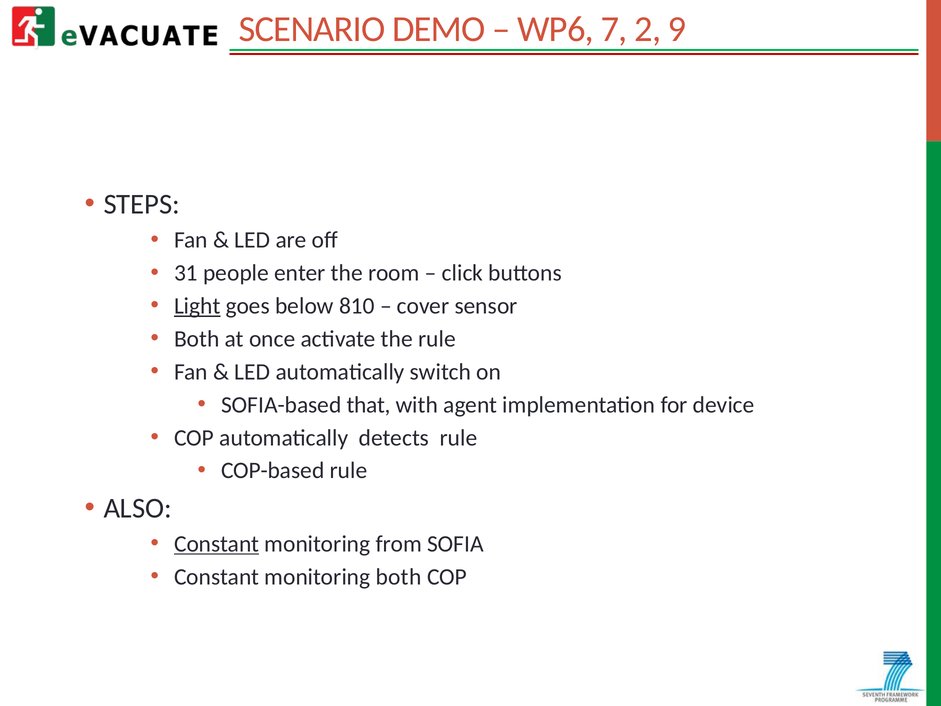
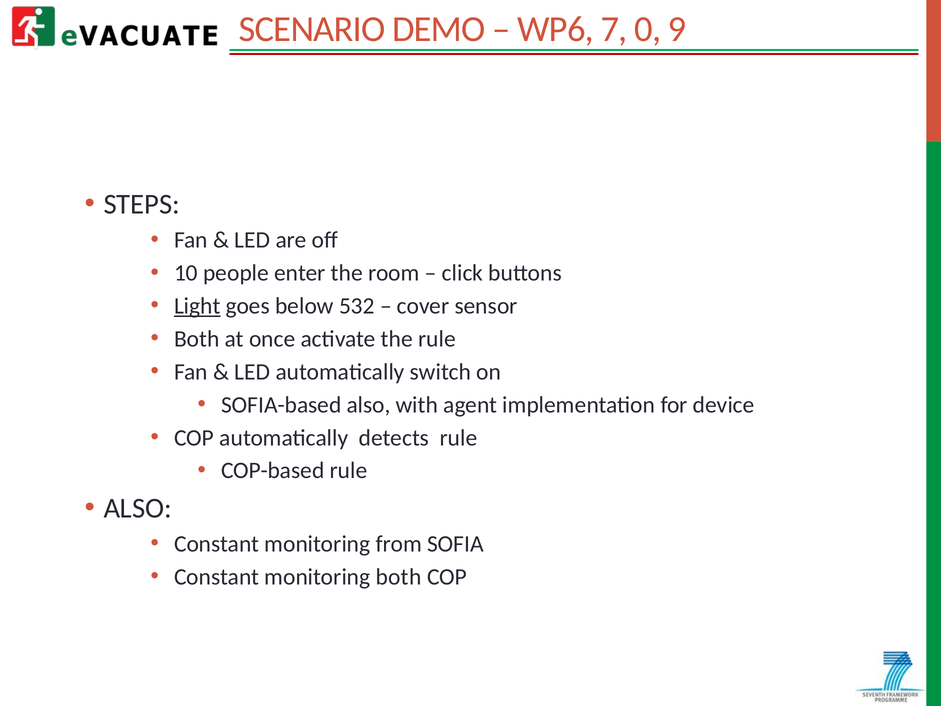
2: 2 -> 0
31: 31 -> 10
810: 810 -> 532
SOFIA-based that: that -> also
Constant at (217, 544) underline: present -> none
